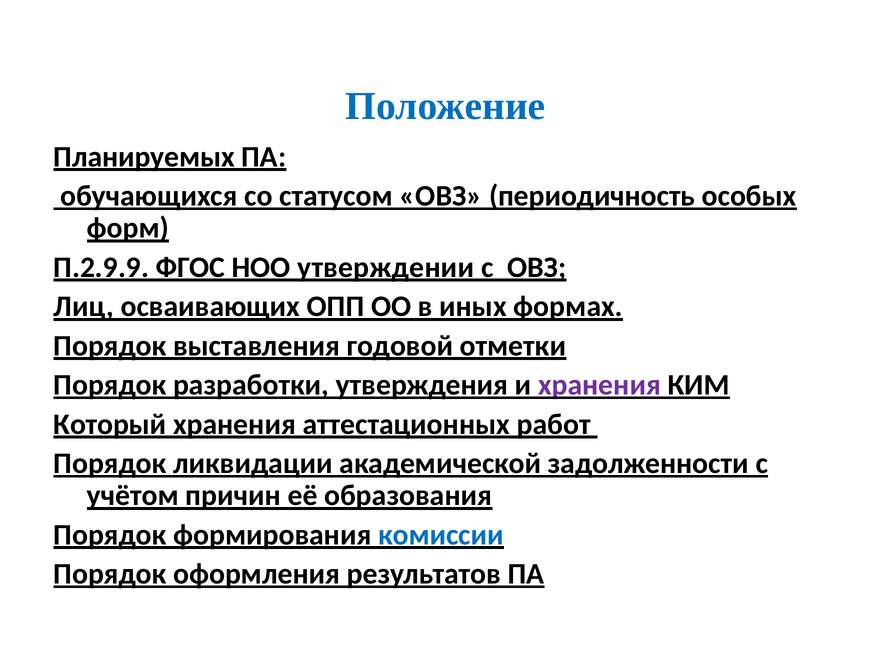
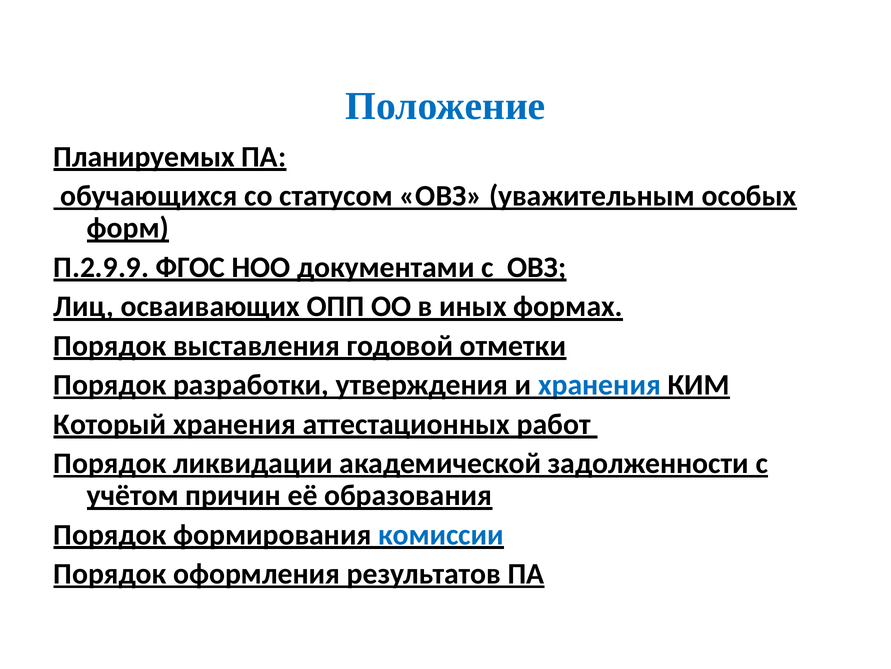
периодичность: периодичность -> уважительным
утверждении: утверждении -> документами
хранения at (599, 385) colour: purple -> blue
